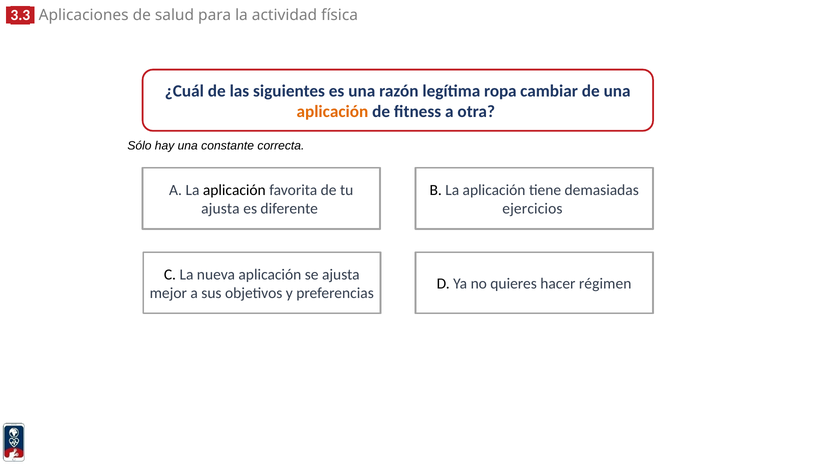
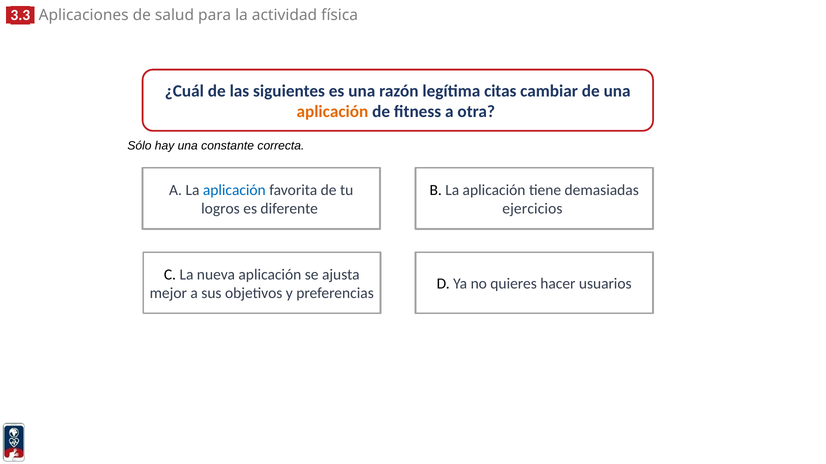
ropa: ropa -> citas
aplicación at (234, 190) colour: black -> blue
ajusta at (220, 209): ajusta -> logros
régimen: régimen -> usuarios
